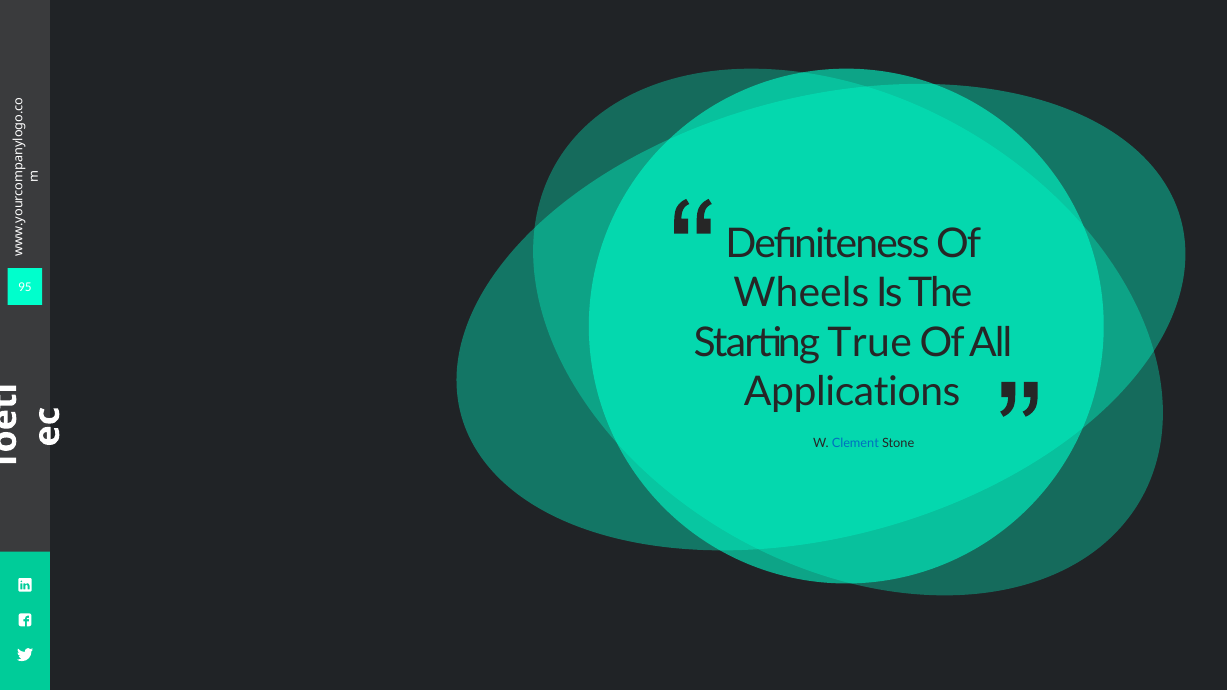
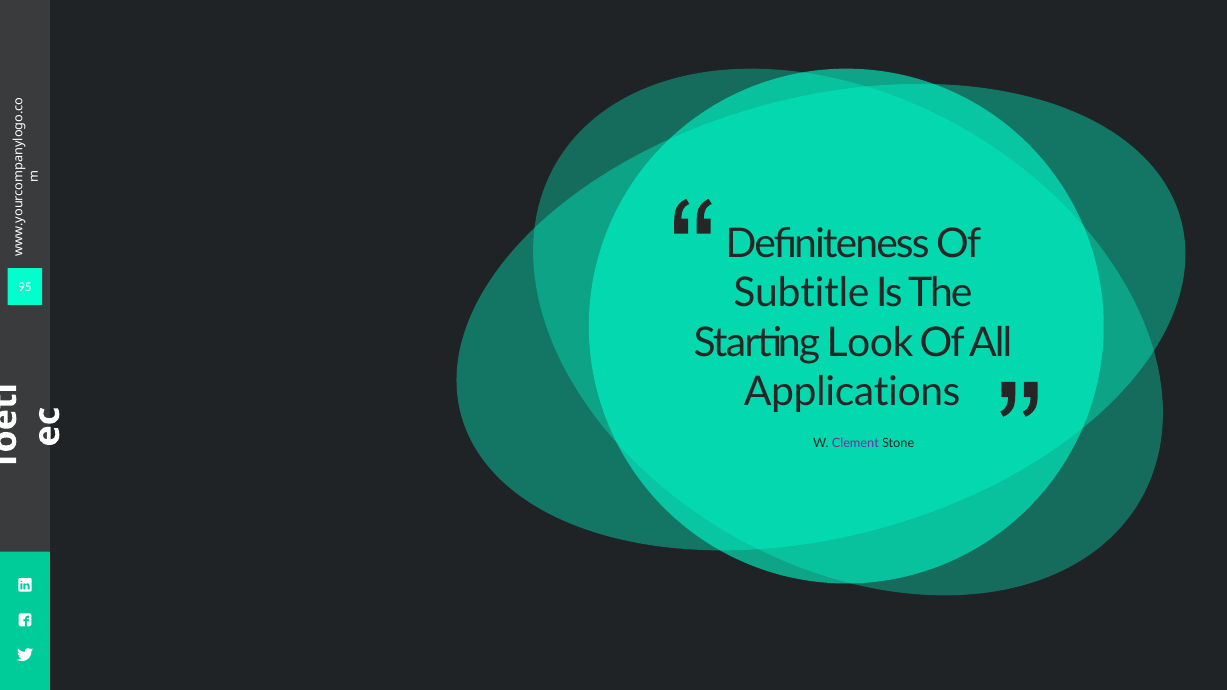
Wheels: Wheels -> Subtitle
True: True -> Look
Clement colour: blue -> purple
